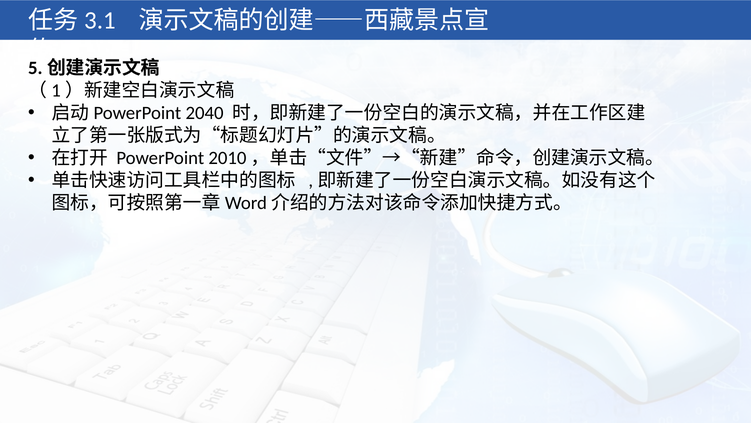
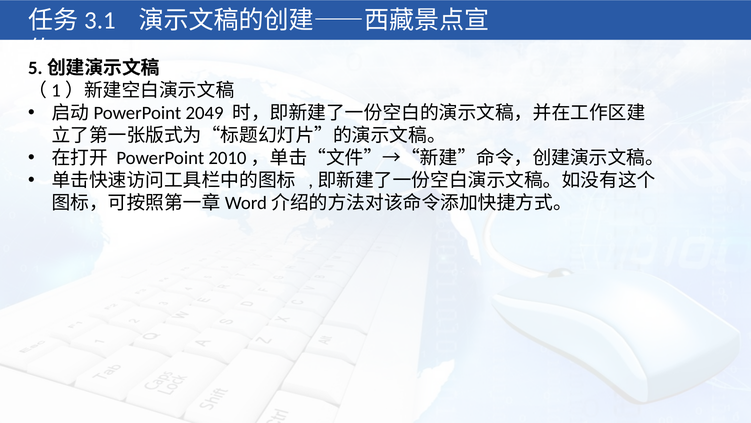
2040: 2040 -> 2049
